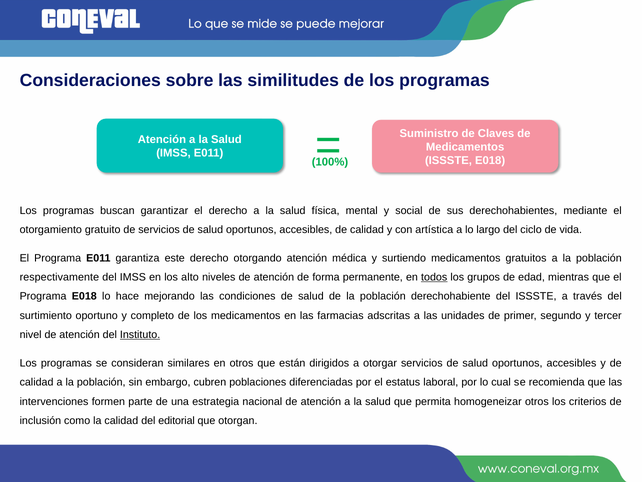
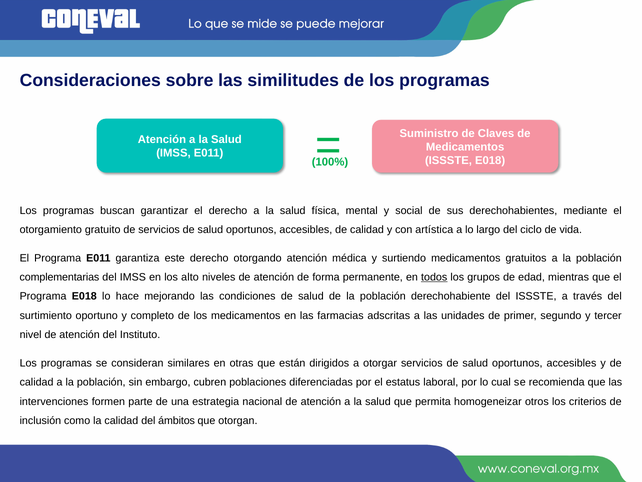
respectivamente: respectivamente -> complementarias
Instituto underline: present -> none
en otros: otros -> otras
editorial: editorial -> ámbitos
